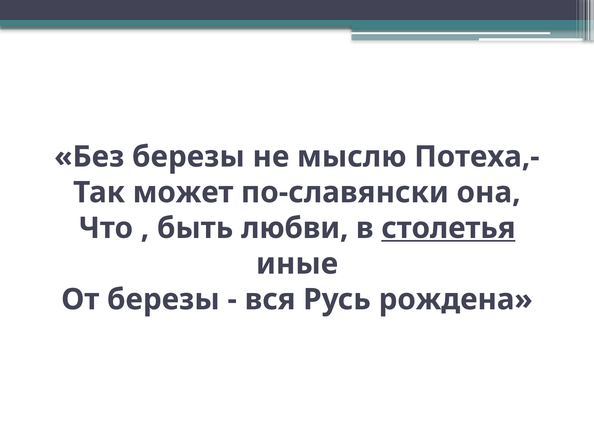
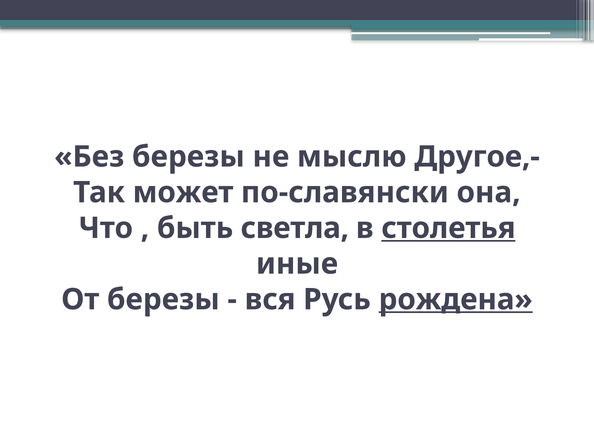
Потеха,-: Потеха,- -> Другое,-
любви: любви -> светла
рождена underline: none -> present
